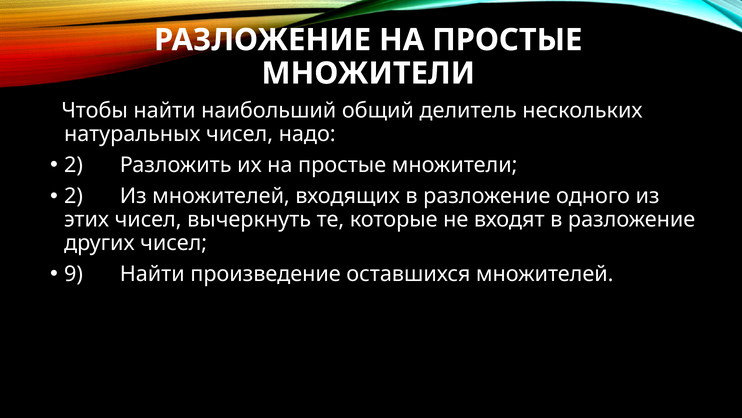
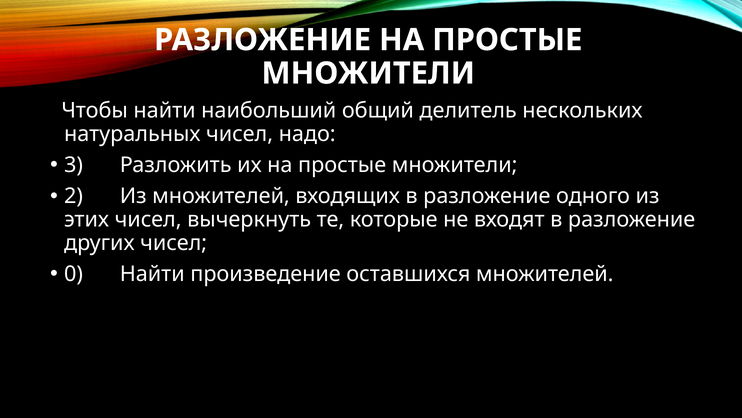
2 at (74, 165): 2 -> 3
9: 9 -> 0
